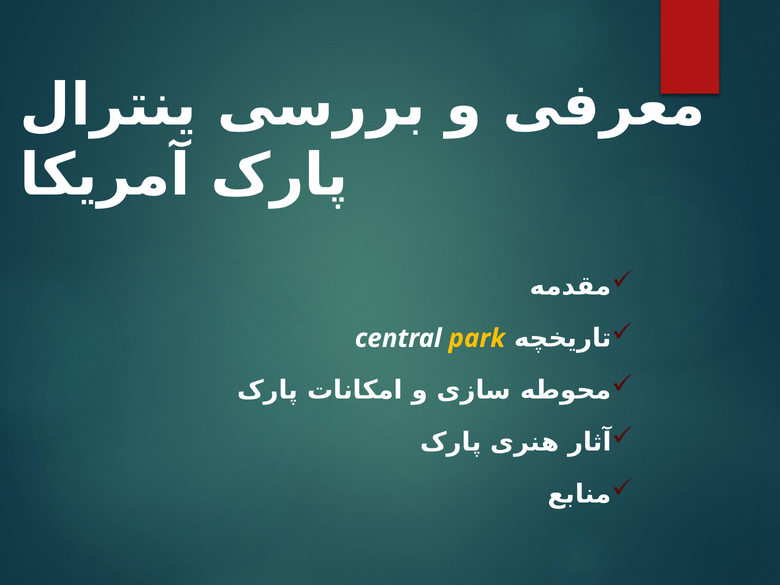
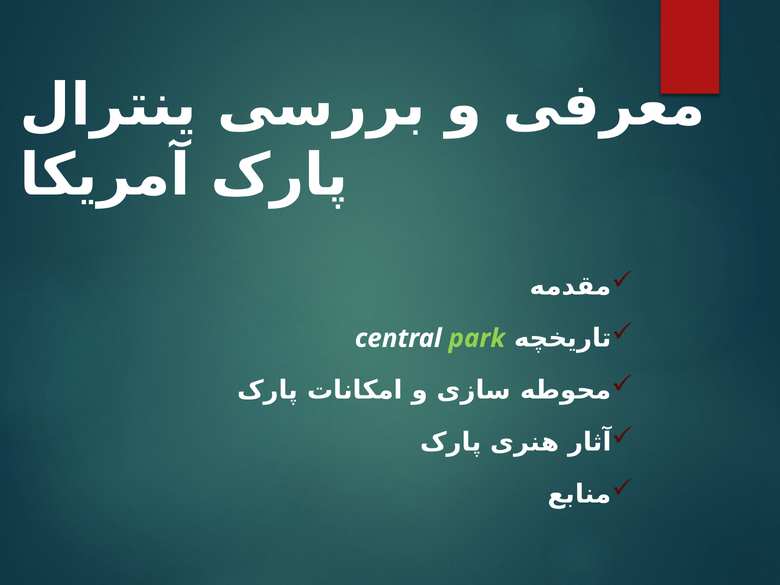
park colour: yellow -> light green
